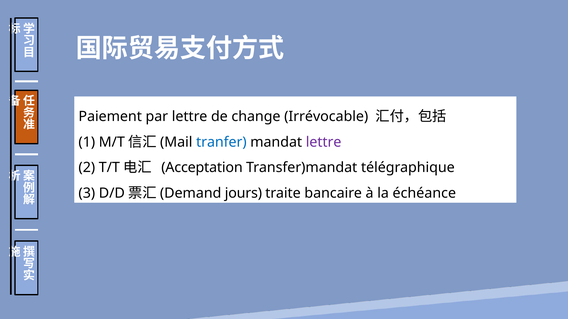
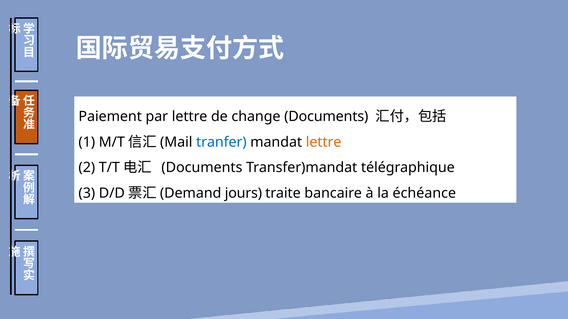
change Irrévocable: Irrévocable -> Documents
lettre at (324, 142) colour: purple -> orange
Acceptation at (202, 168): Acceptation -> Documents
